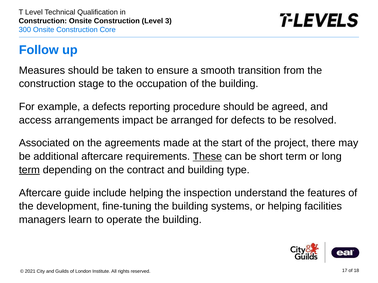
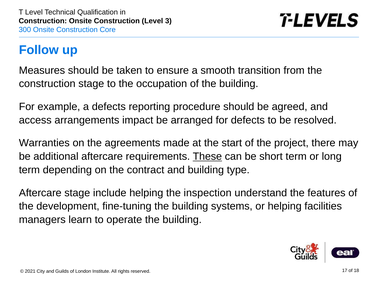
Associated: Associated -> Warranties
term at (29, 170) underline: present -> none
Aftercare guide: guide -> stage
